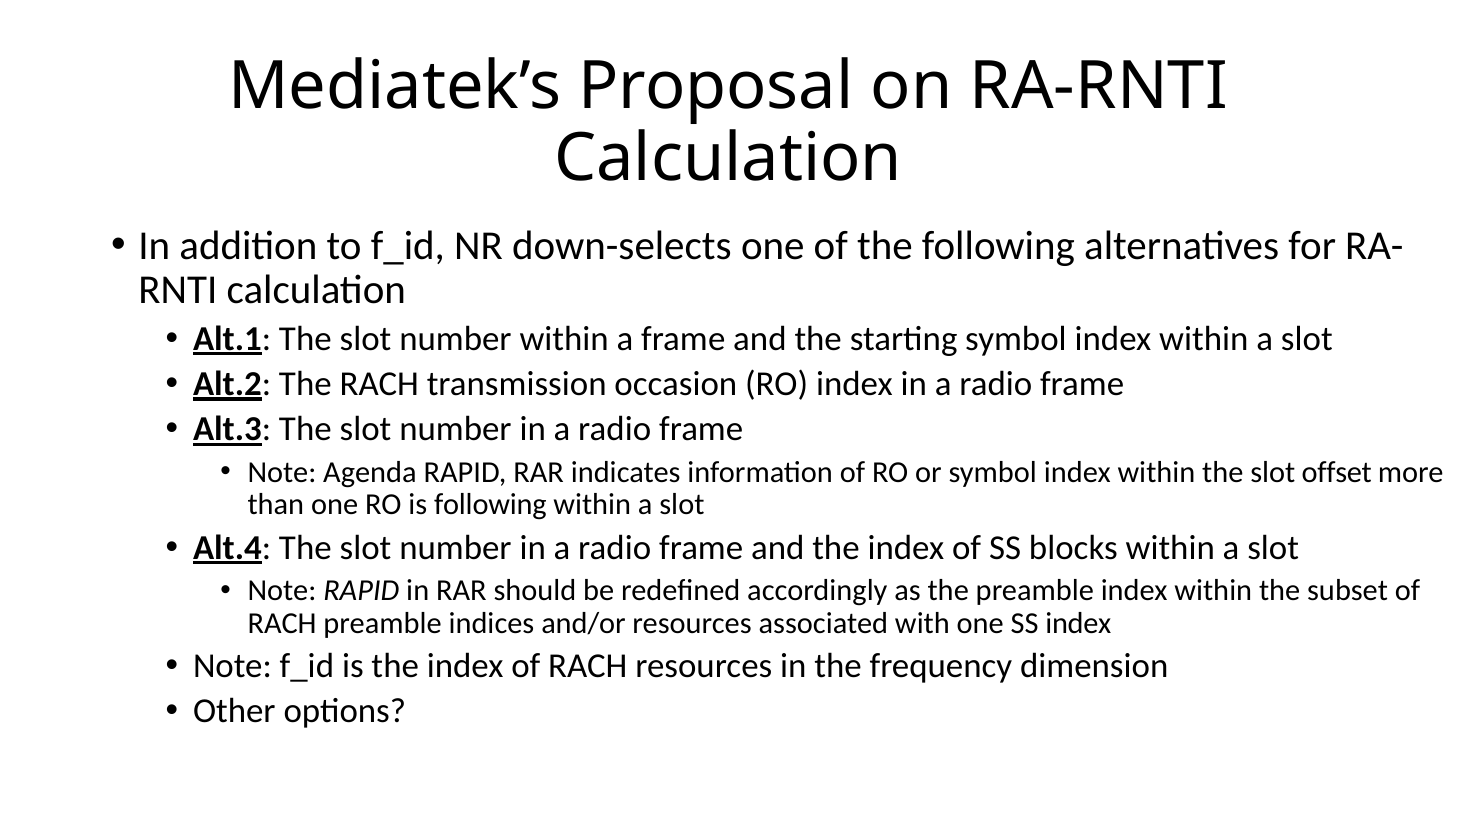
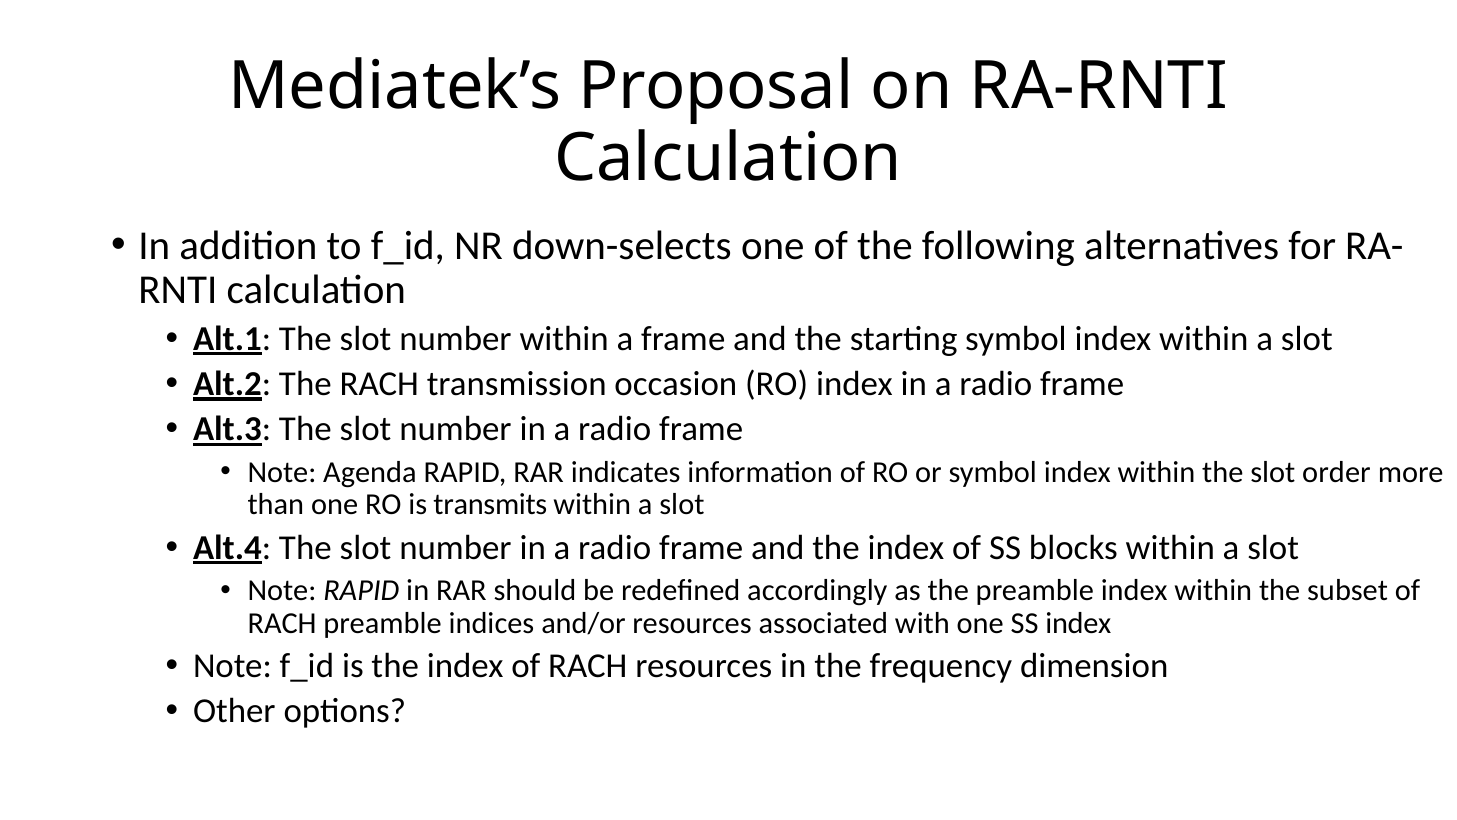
offset: offset -> order
is following: following -> transmits
